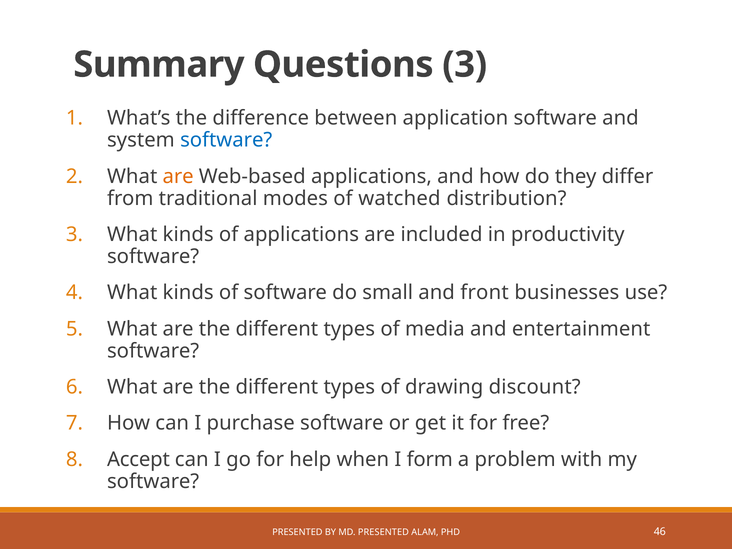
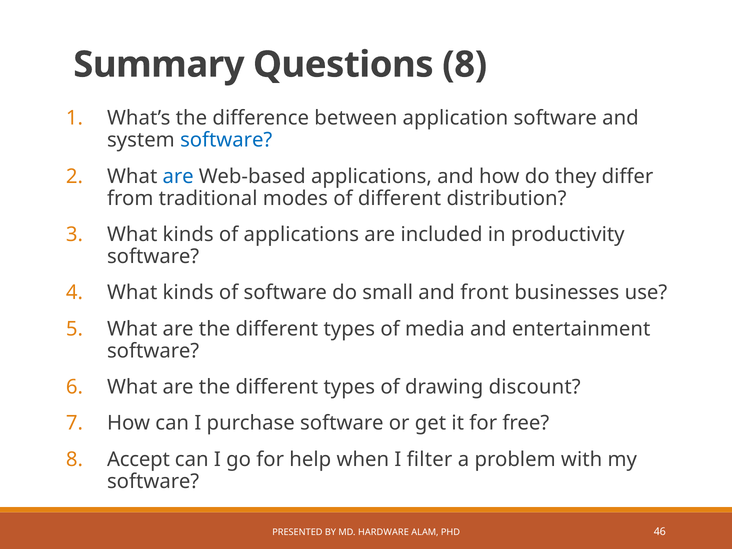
Questions 3: 3 -> 8
are at (178, 176) colour: orange -> blue
of watched: watched -> different
form: form -> filter
MD PRESENTED: PRESENTED -> HARDWARE
